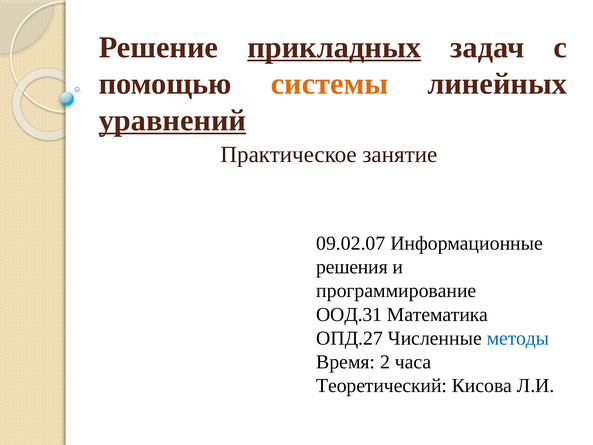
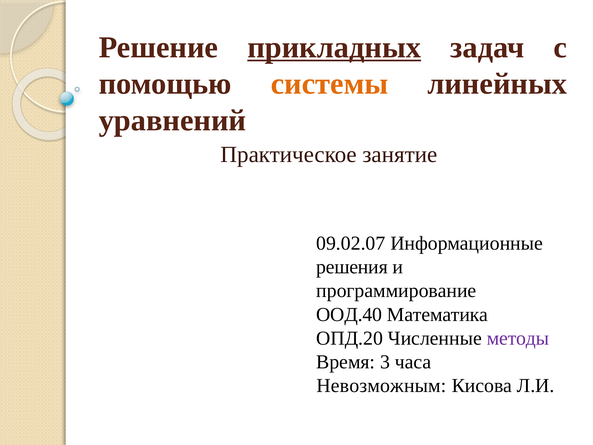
уравнений underline: present -> none
ООД.31: ООД.31 -> ООД.40
ОПД.27: ОПД.27 -> ОПД.20
методы colour: blue -> purple
2: 2 -> 3
Теоретический: Теоретический -> Невозможным
